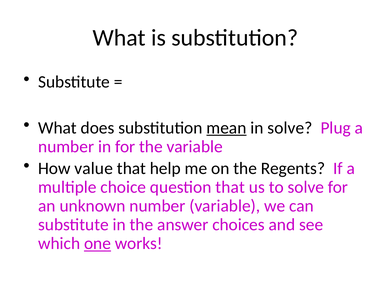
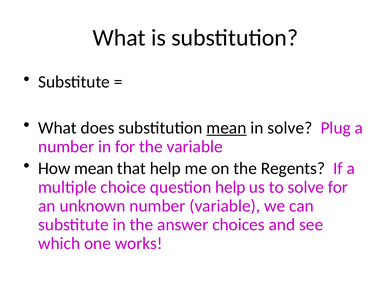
How value: value -> mean
question that: that -> help
one underline: present -> none
